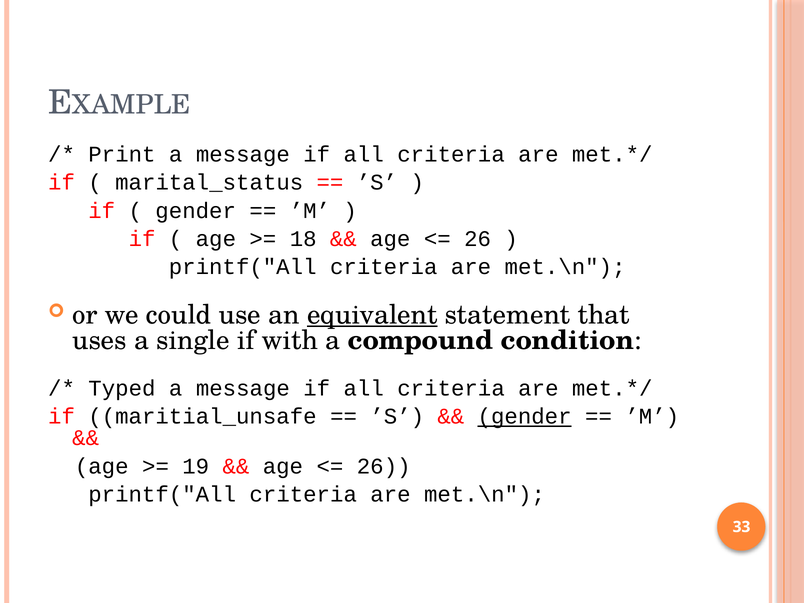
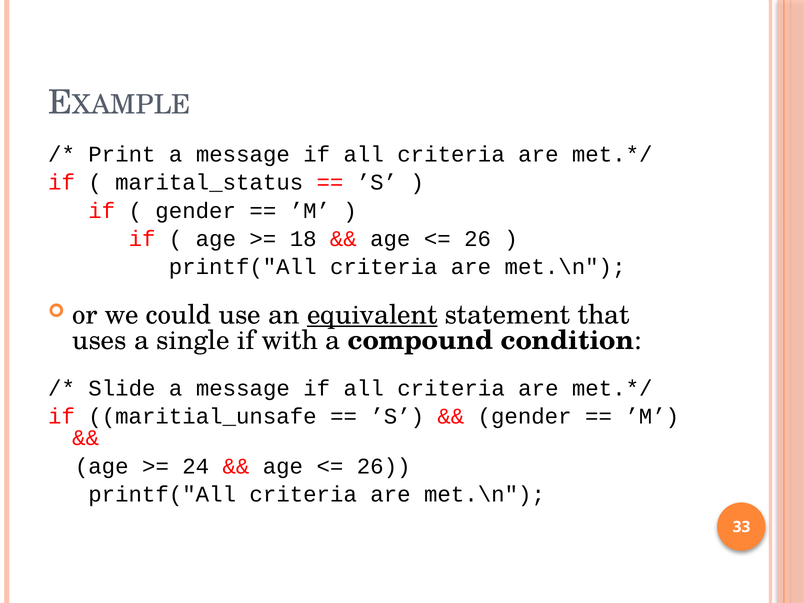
Typed: Typed -> Slide
gender at (525, 417) underline: present -> none
19: 19 -> 24
